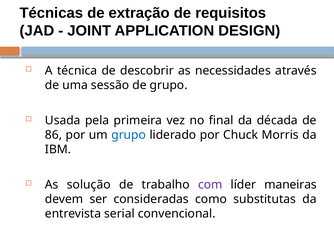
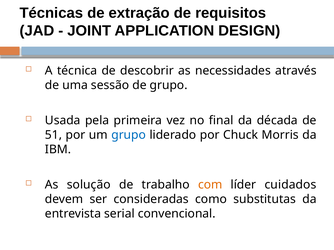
86: 86 -> 51
com colour: purple -> orange
maneiras: maneiras -> cuidados
